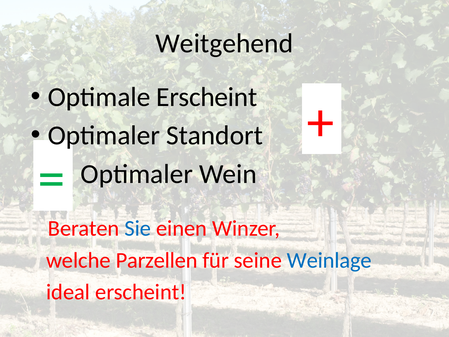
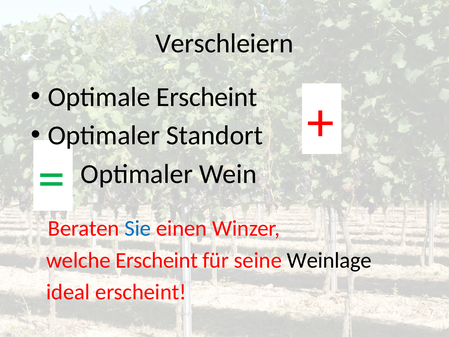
Weitgehend: Weitgehend -> Verschleiern
welche Parzellen: Parzellen -> Erscheint
Weinlage colour: blue -> black
